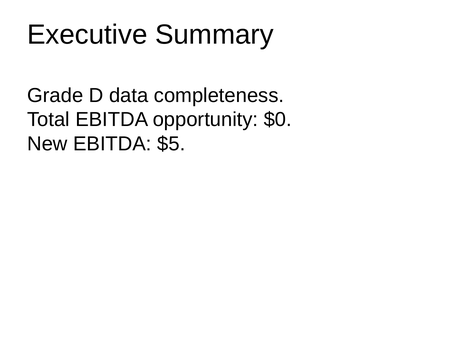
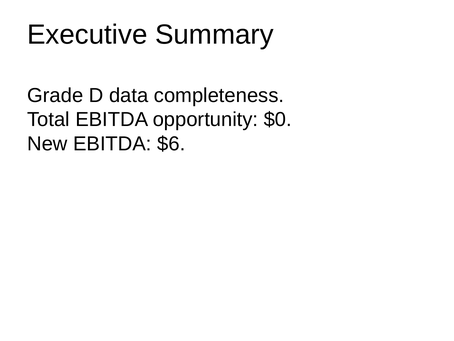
$5: $5 -> $6
